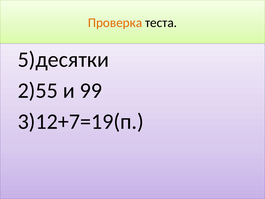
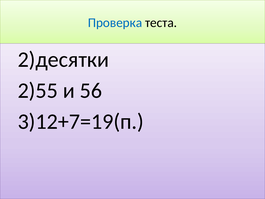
Проверка colour: orange -> blue
5)десятки: 5)десятки -> 2)десятки
99: 99 -> 56
